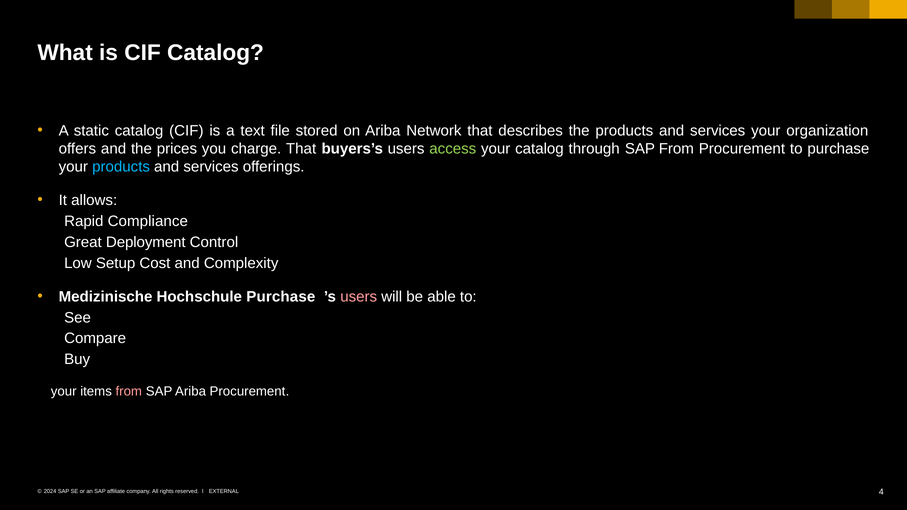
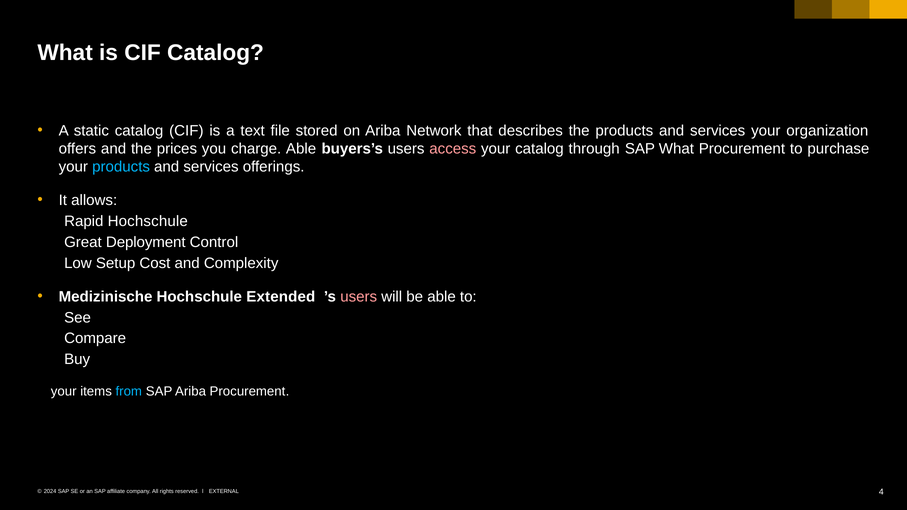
charge That: That -> Able
access colour: light green -> pink
SAP From: From -> What
Rapid Compliance: Compliance -> Hochschule
Hochschule Purchase: Purchase -> Extended
from at (129, 392) colour: pink -> light blue
